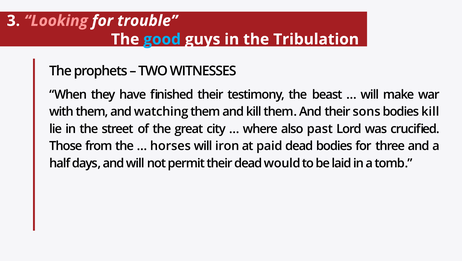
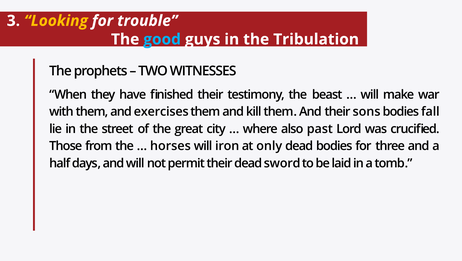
Looking colour: pink -> yellow
watching: watching -> exercises
bodies kill: kill -> fall
paid: paid -> only
would: would -> sword
